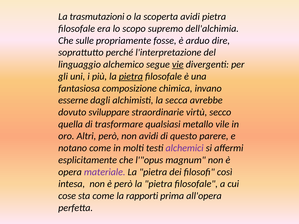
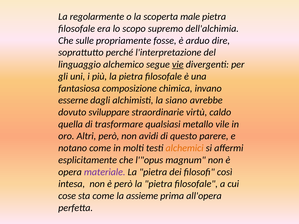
trasmutazioni: trasmutazioni -> regolarmente
scoperta avidi: avidi -> male
pietra at (131, 76) underline: present -> none
secca: secca -> siano
secco: secco -> caldo
alchemici colour: purple -> orange
rapporti: rapporti -> assieme
